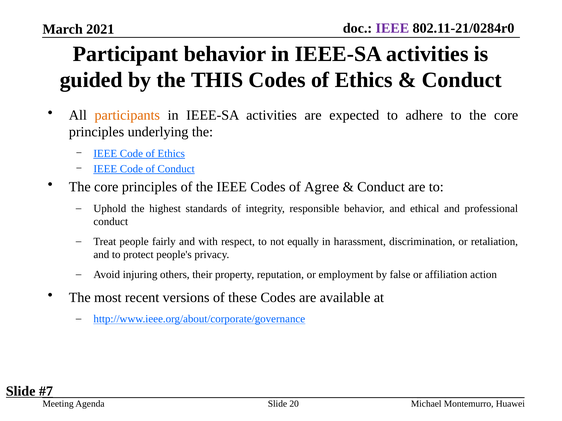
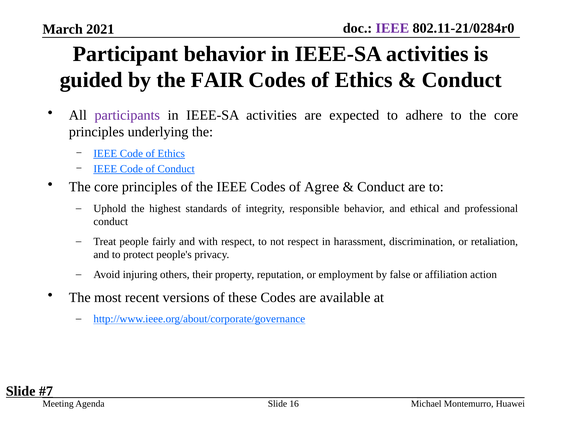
THIS: THIS -> FAIR
participants colour: orange -> purple
not equally: equally -> respect
20: 20 -> 16
